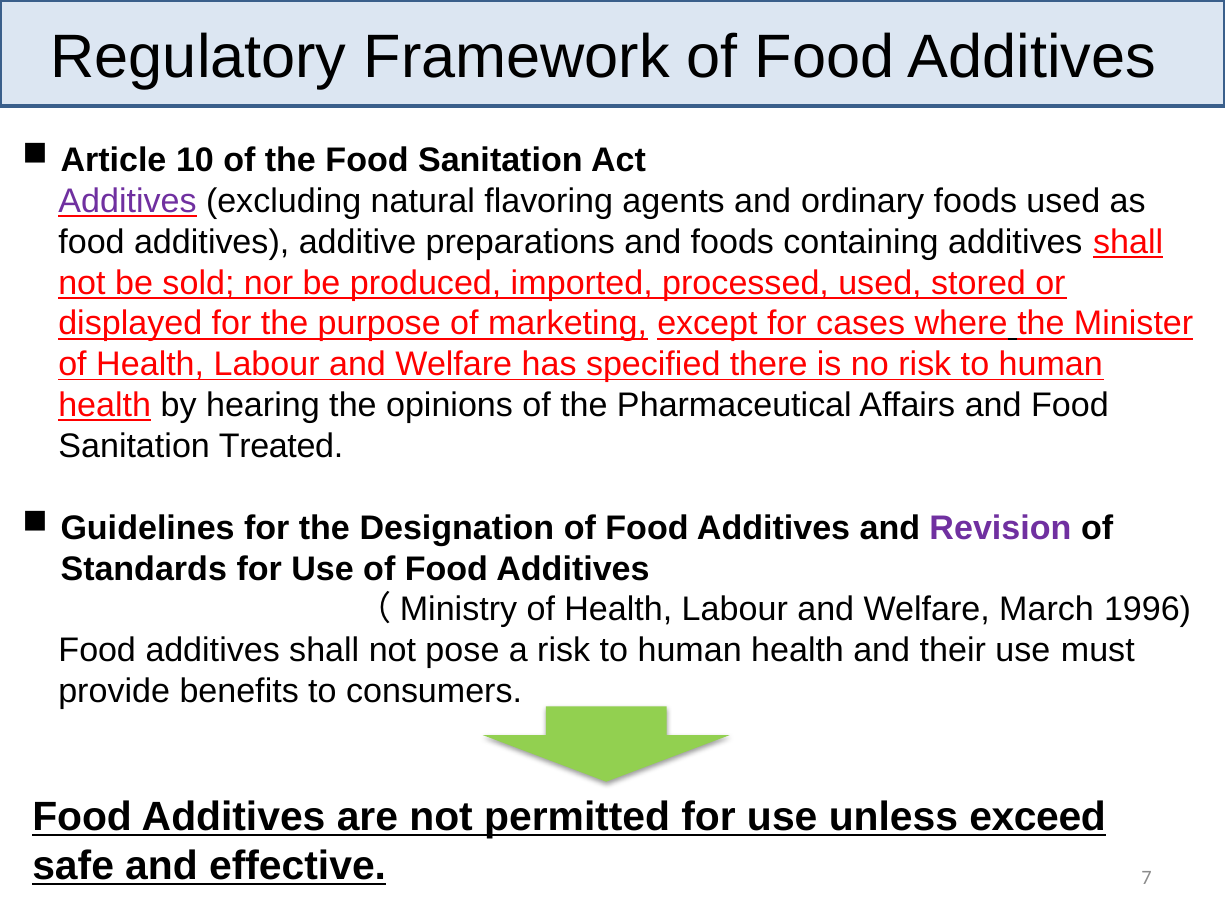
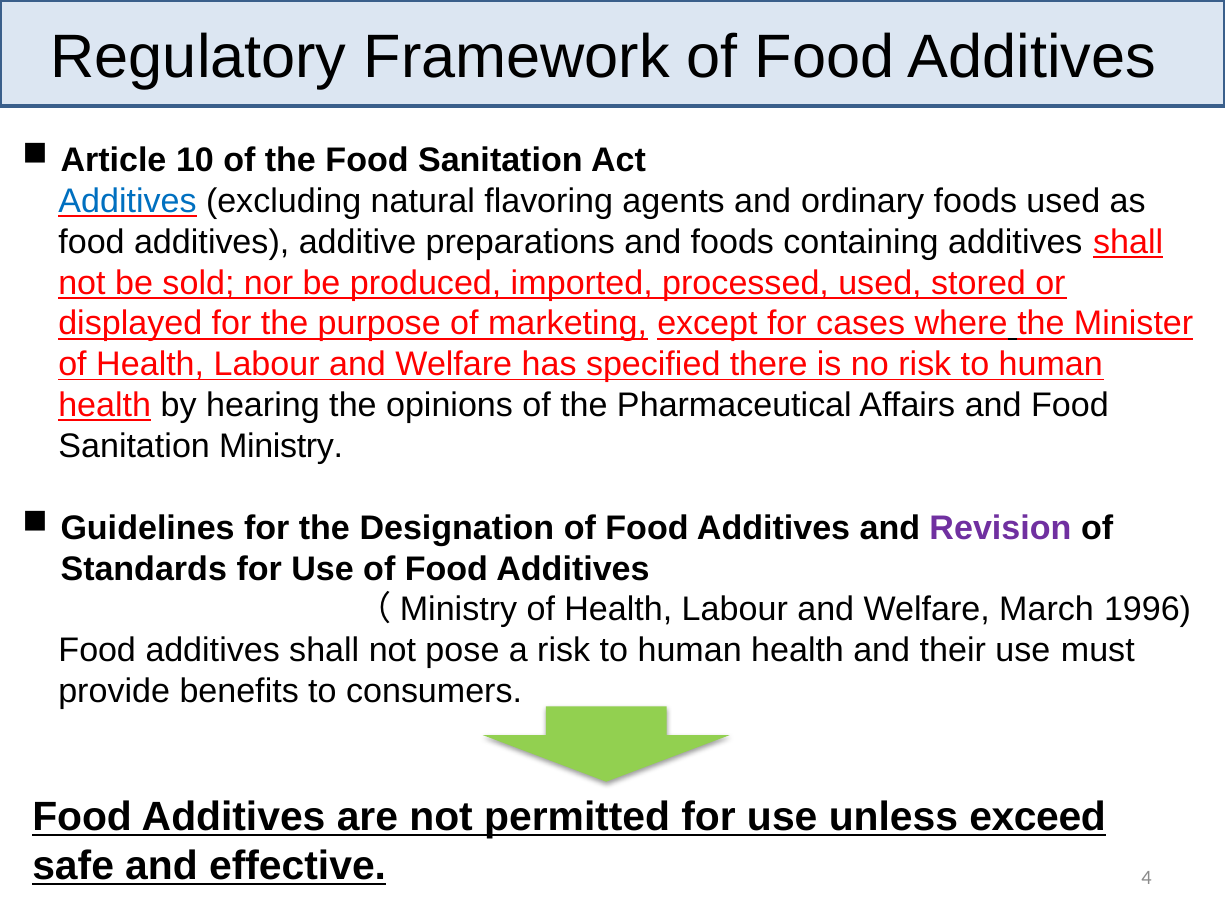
Additives at (128, 201) colour: purple -> blue
Treated: Treated -> Ministry
7: 7 -> 4
